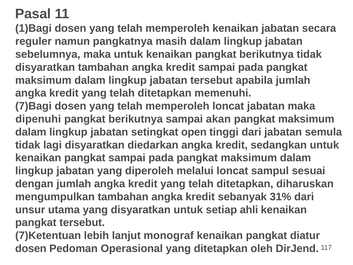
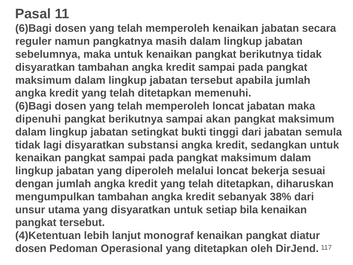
1)Bagi at (33, 28): 1)Bagi -> 6)Bagi
7)Bagi at (33, 106): 7)Bagi -> 6)Bagi
open: open -> bukti
diedarkan: diedarkan -> substansi
sampul: sampul -> bekerja
31%: 31% -> 38%
ahli: ahli -> bila
7)Ketentuan: 7)Ketentuan -> 4)Ketentuan
